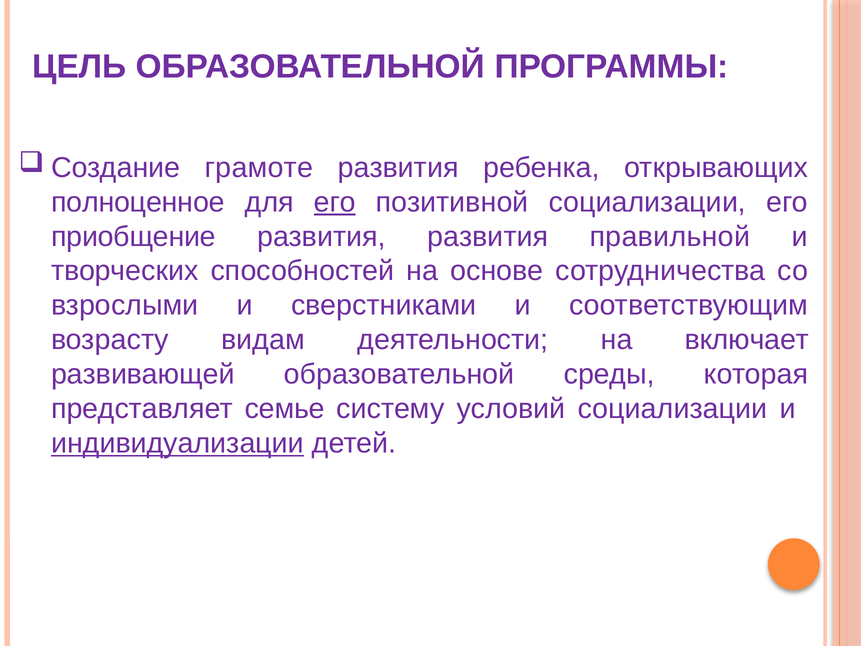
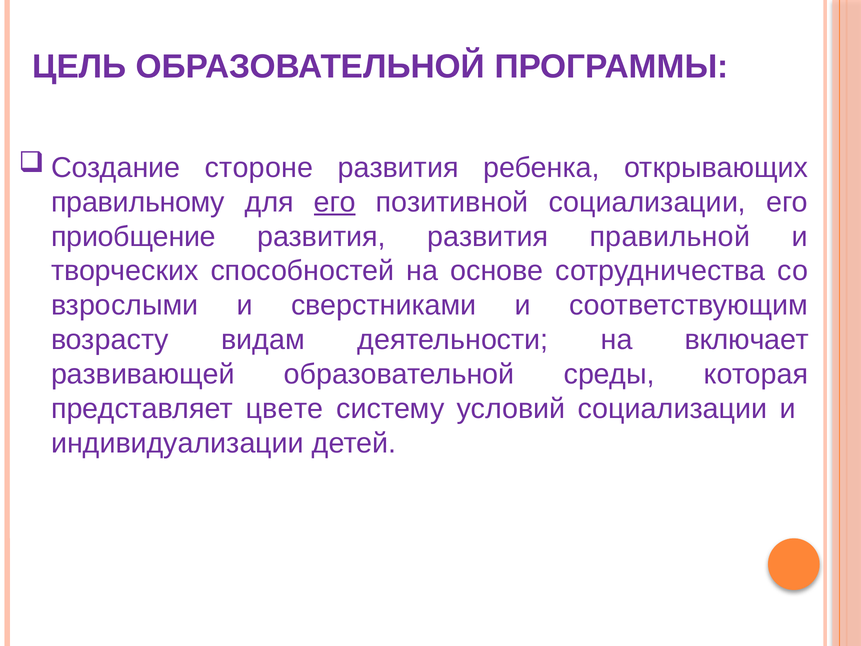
грамоте: грамоте -> стороне
полноценное: полноценное -> правильному
семье: семье -> цвете
индивидуализации underline: present -> none
